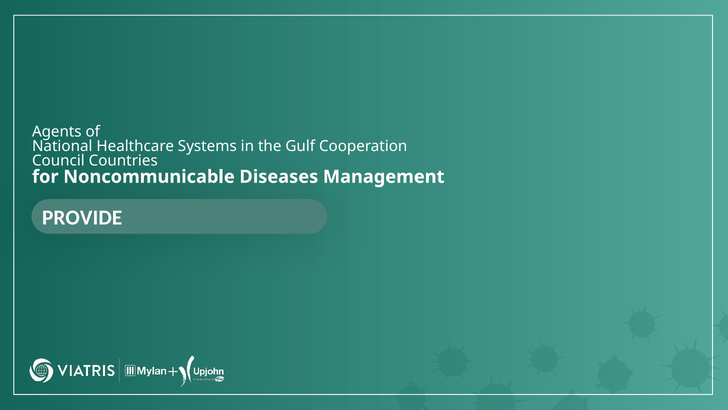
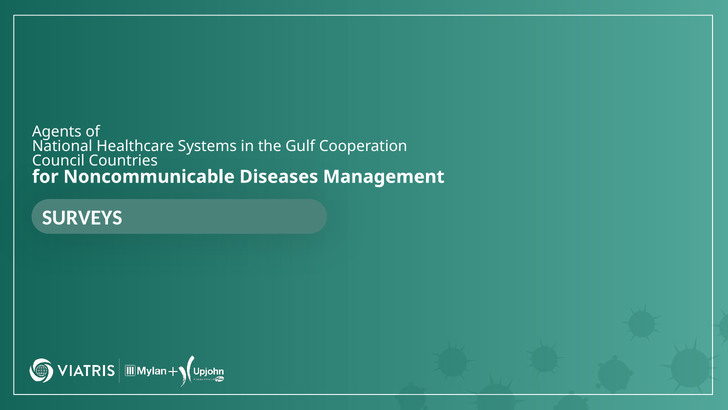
PROVIDE: PROVIDE -> SURVEYS
